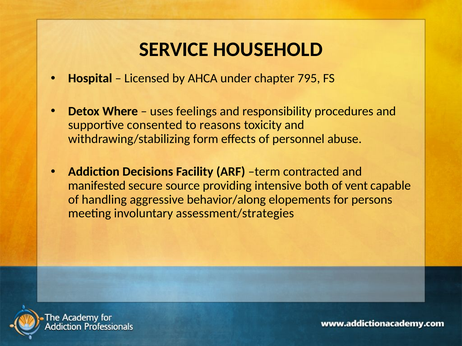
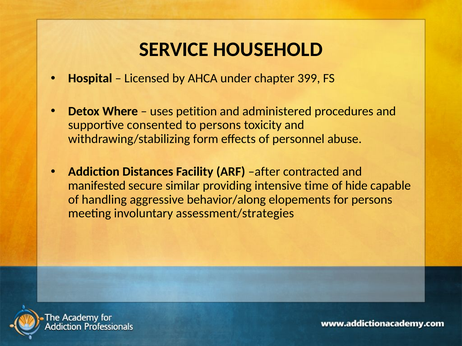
795: 795 -> 399
feelings: feelings -> petition
responsibility: responsibility -> administered
to reasons: reasons -> persons
Decisions: Decisions -> Distances
term: term -> after
source: source -> similar
both: both -> time
vent: vent -> hide
